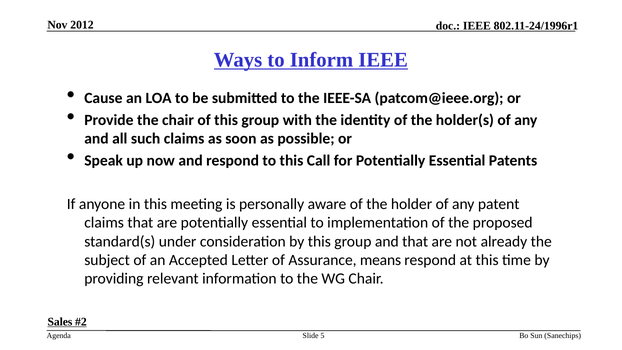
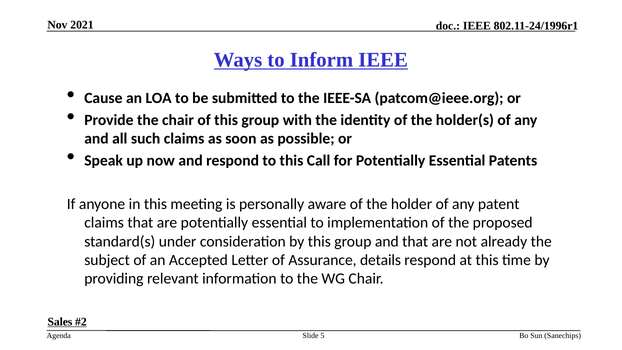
2012: 2012 -> 2021
means: means -> details
